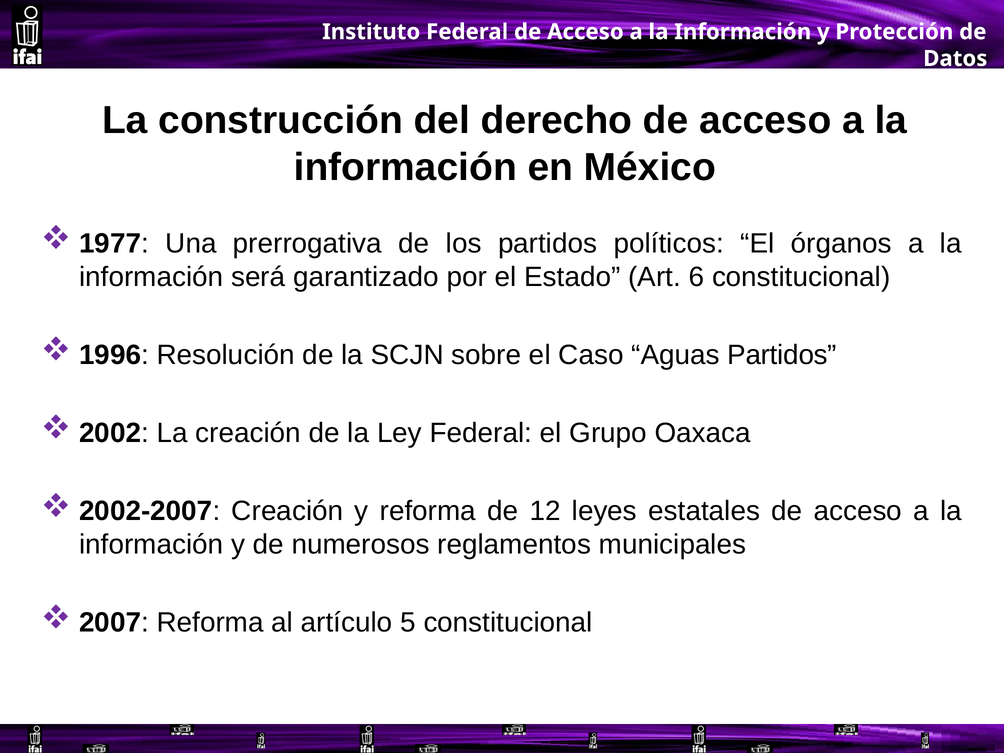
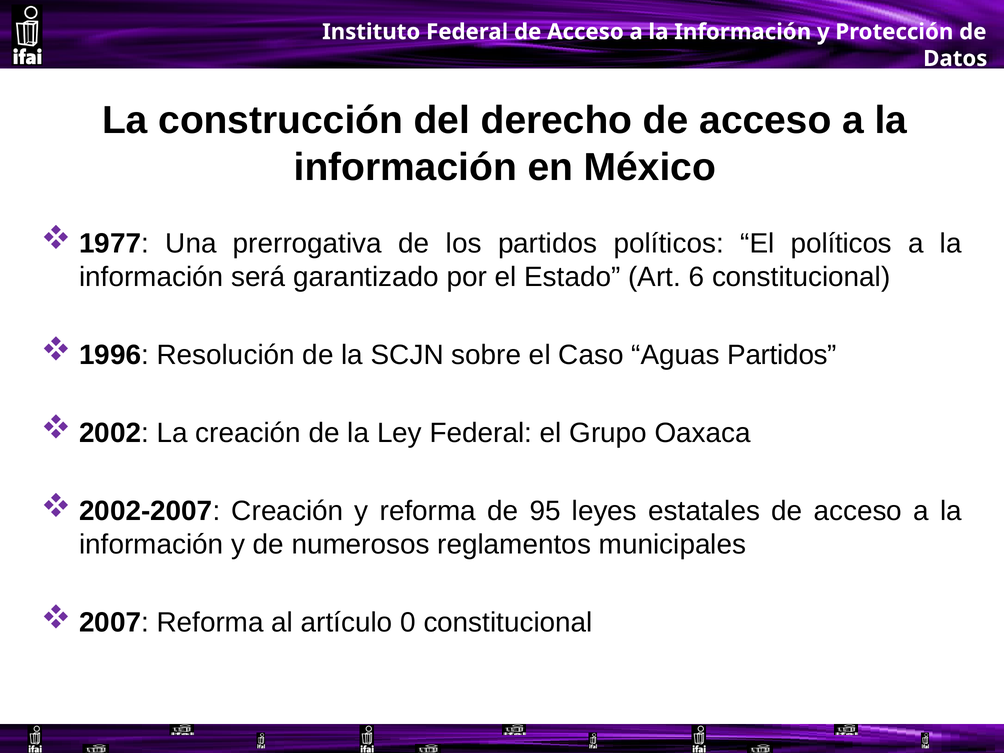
El órganos: órganos -> políticos
12: 12 -> 95
5: 5 -> 0
